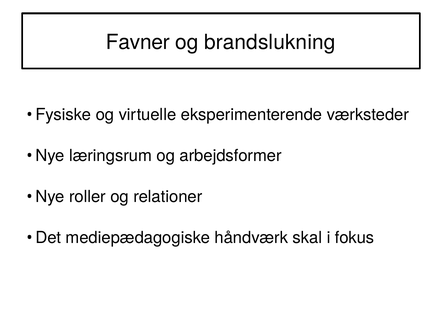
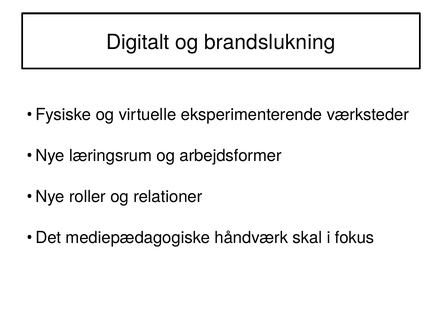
Favner: Favner -> Digitalt
